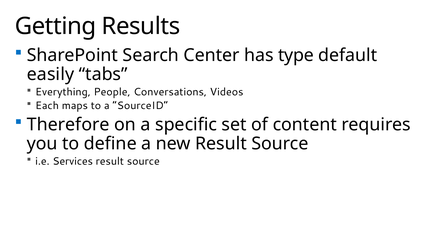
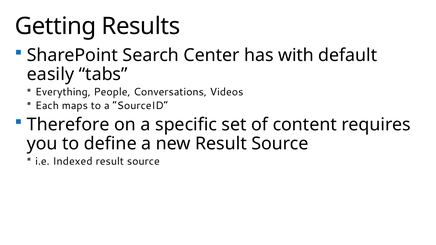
type: type -> with
Services: Services -> Indexed
